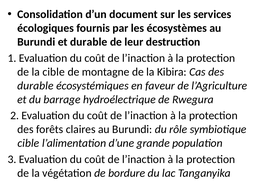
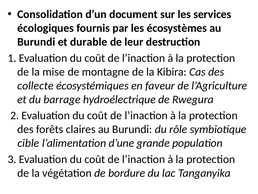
la cible: cible -> mise
durable at (35, 85): durable -> collecte
